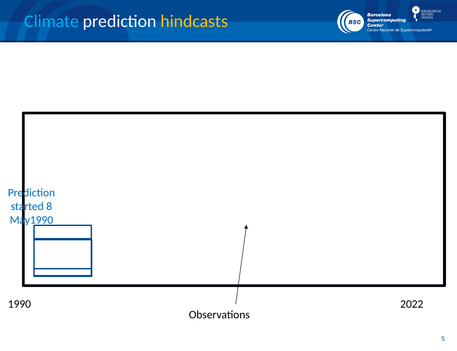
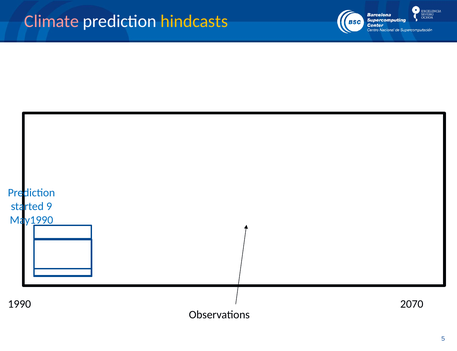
Climate colour: light blue -> pink
8: 8 -> 9
2022: 2022 -> 2070
